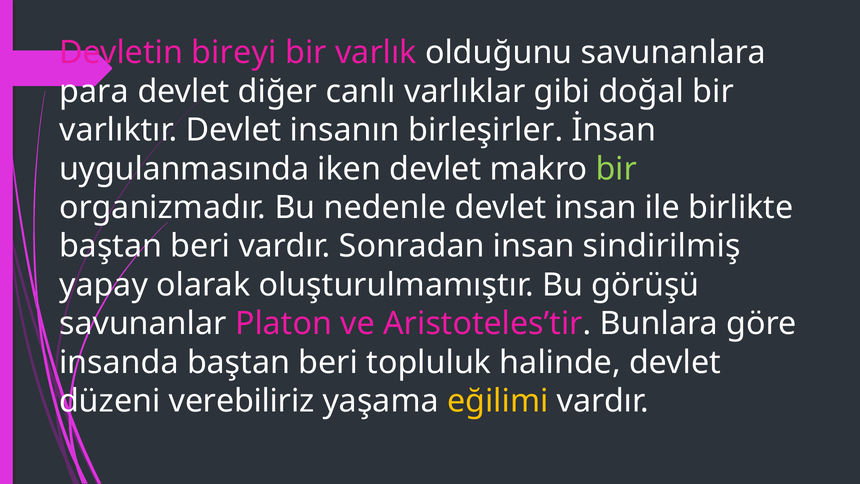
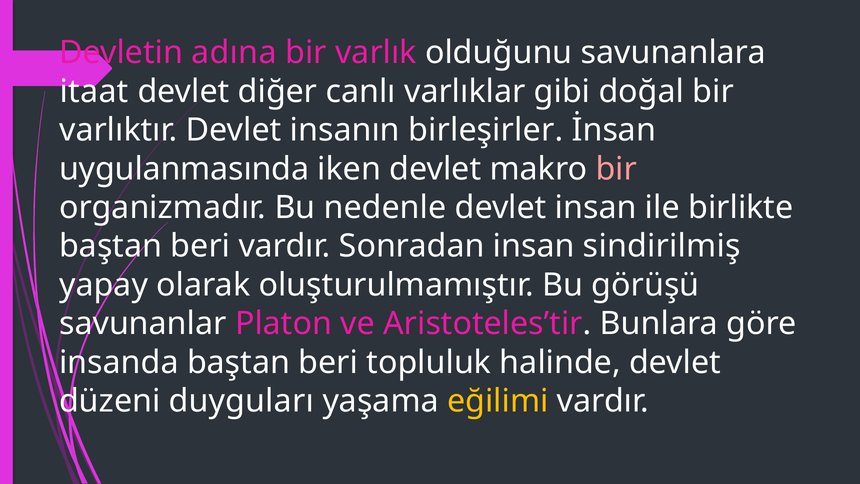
bireyi: bireyi -> adına
para: para -> itaat
bir at (616, 169) colour: light green -> pink
verebiliriz: verebiliriz -> duyguları
